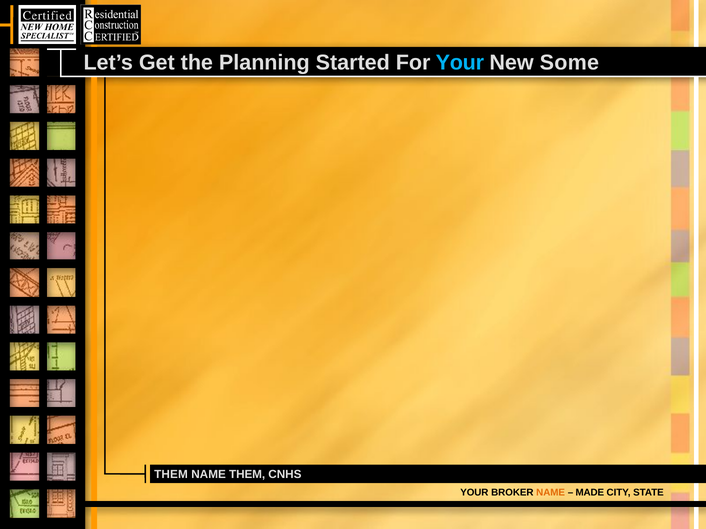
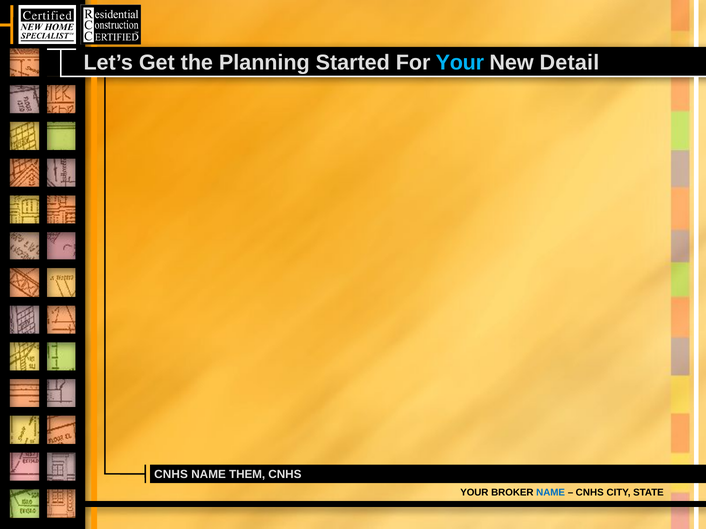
Some: Some -> Detail
THEM at (171, 475): THEM -> CNHS
NAME at (551, 493) colour: orange -> blue
MADE at (590, 493): MADE -> CNHS
